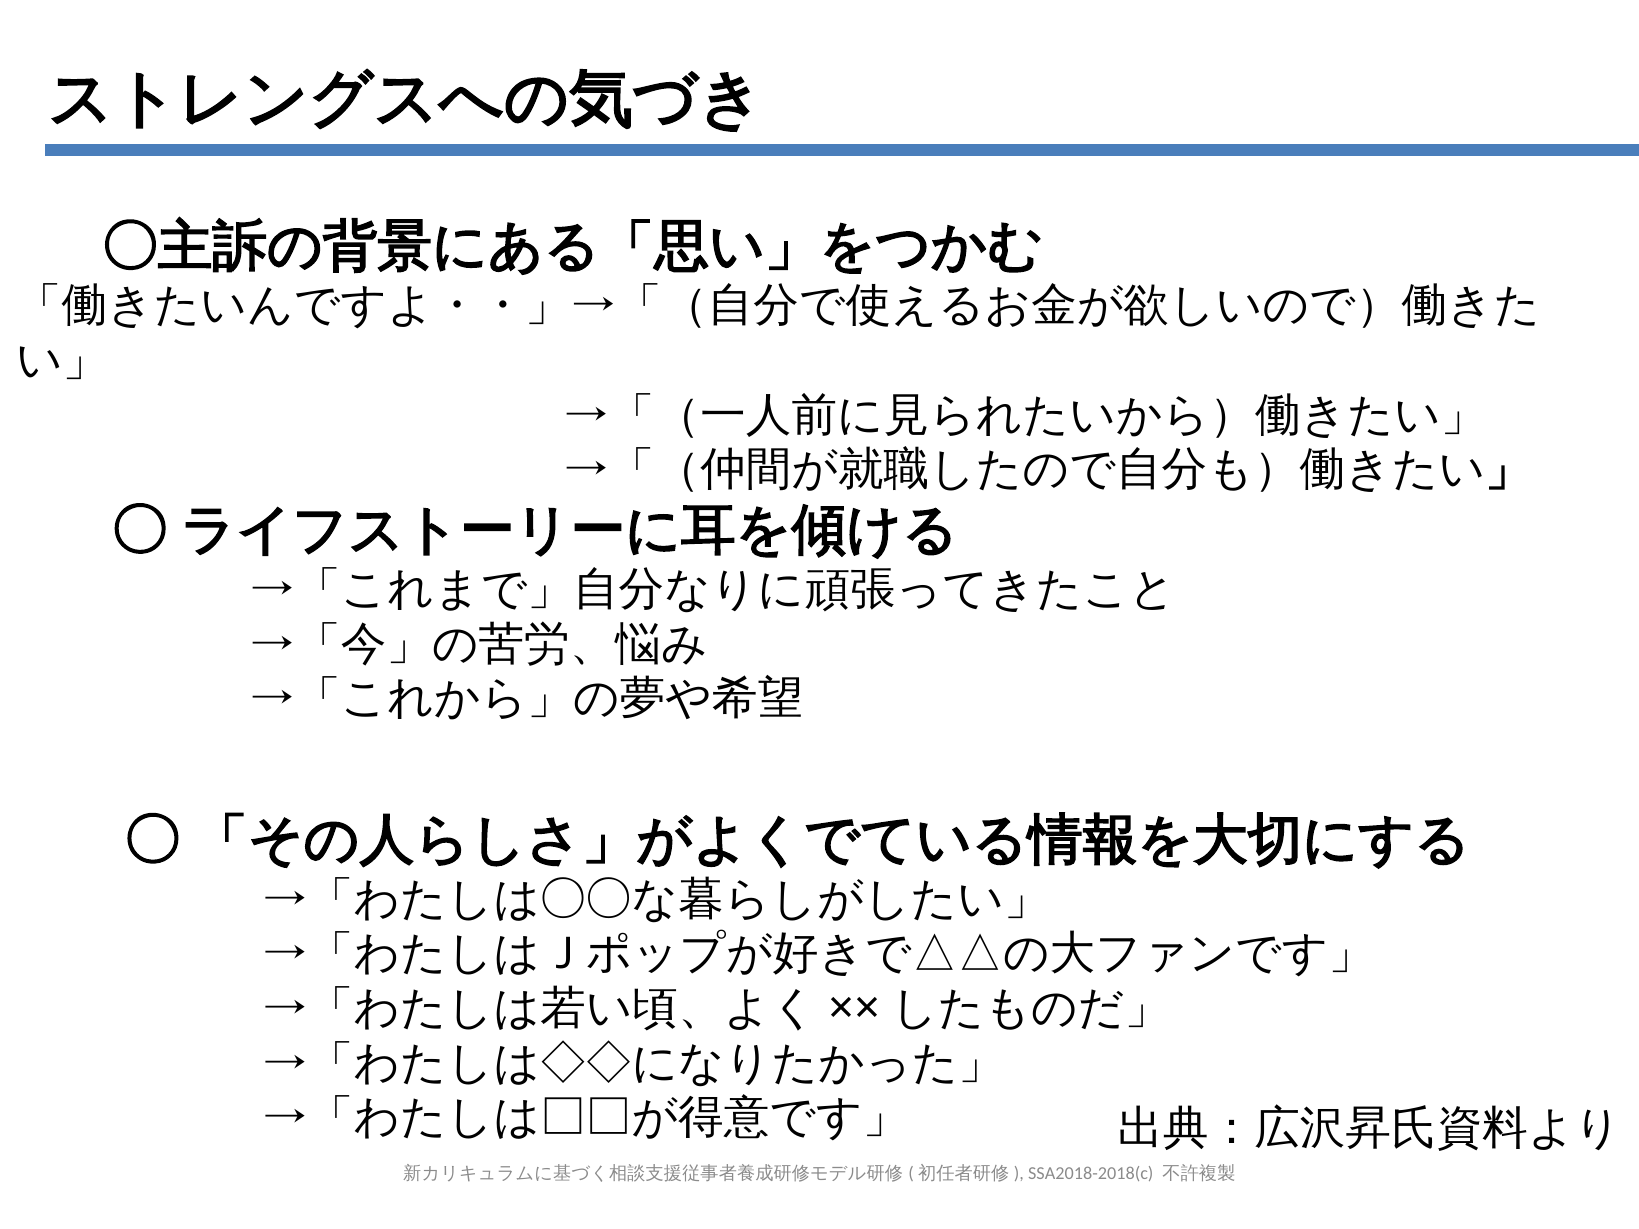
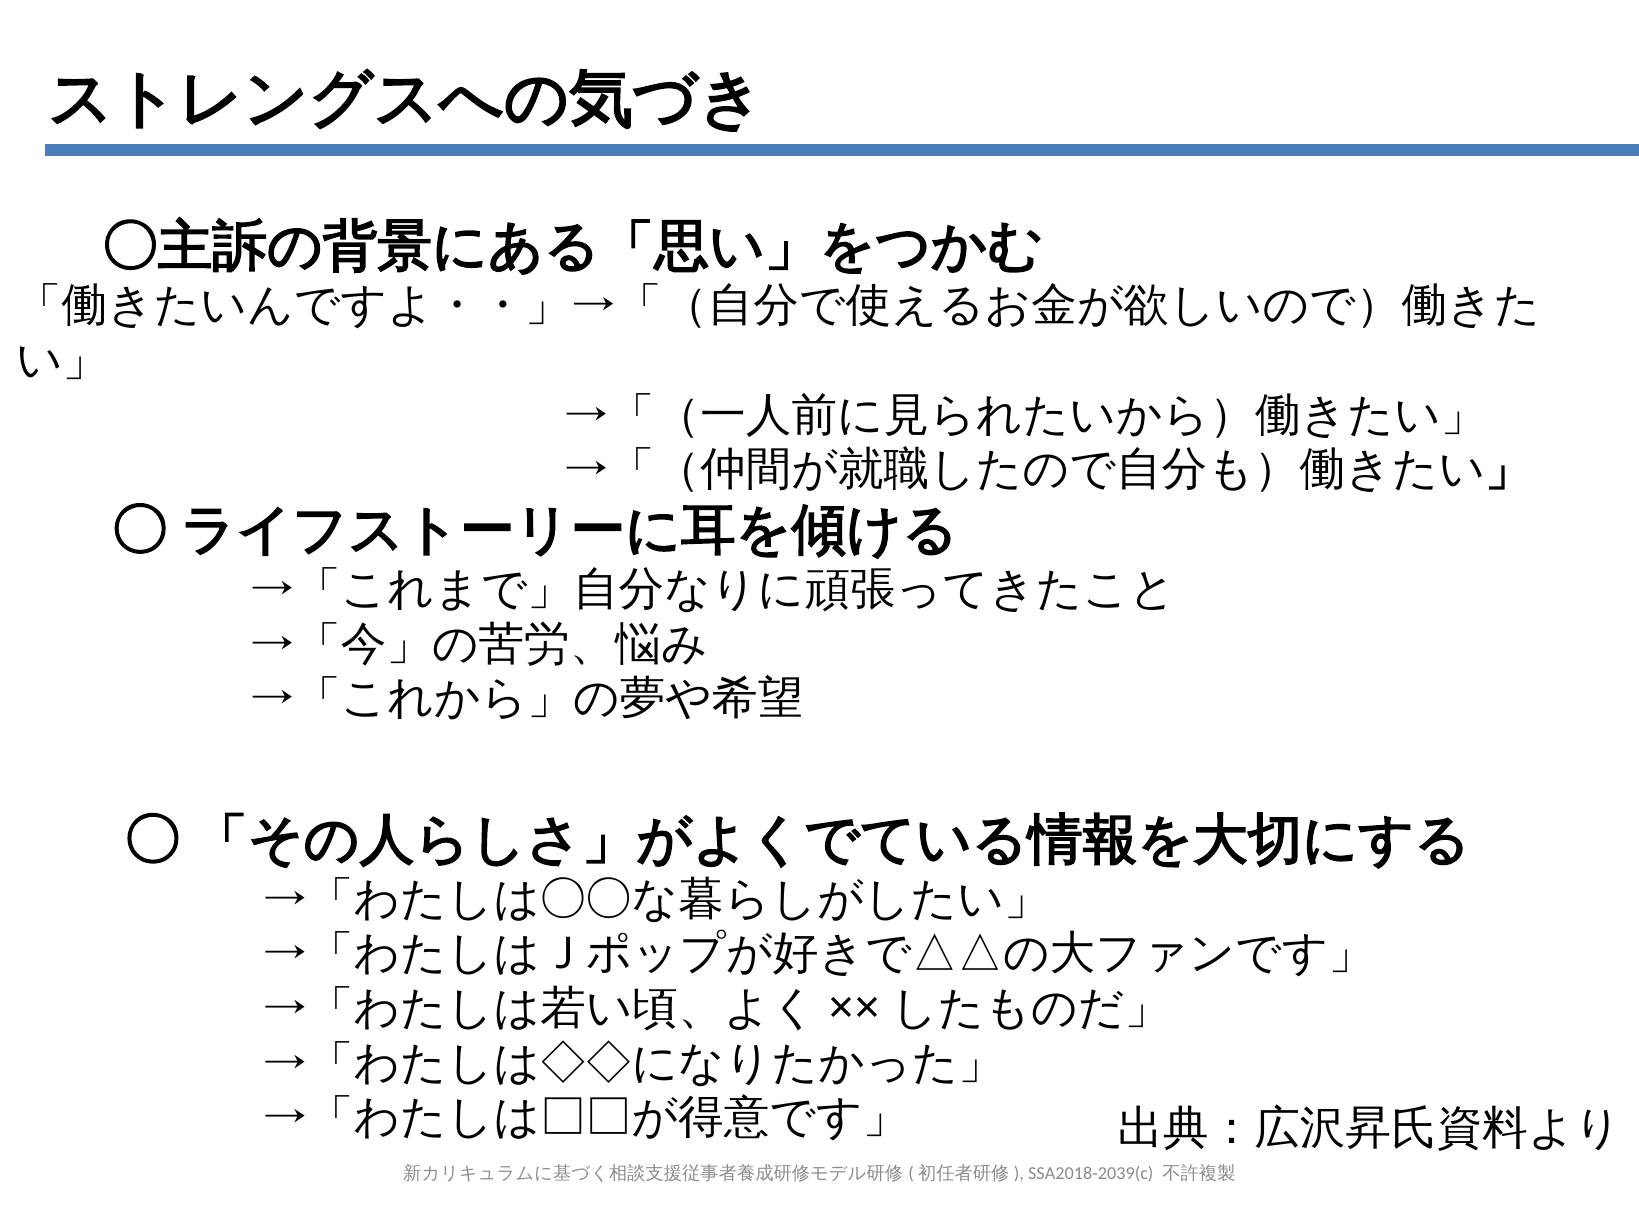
SSA2018-2018(c: SSA2018-2018(c -> SSA2018-2039(c
